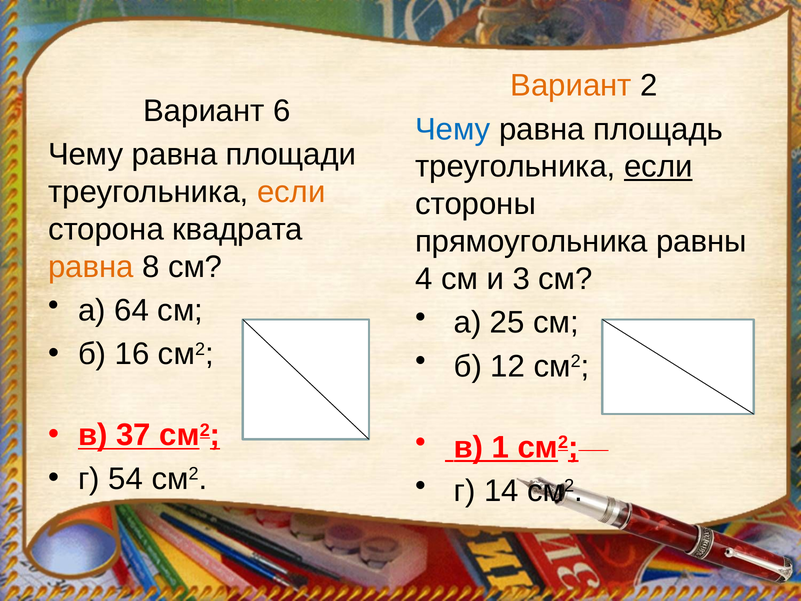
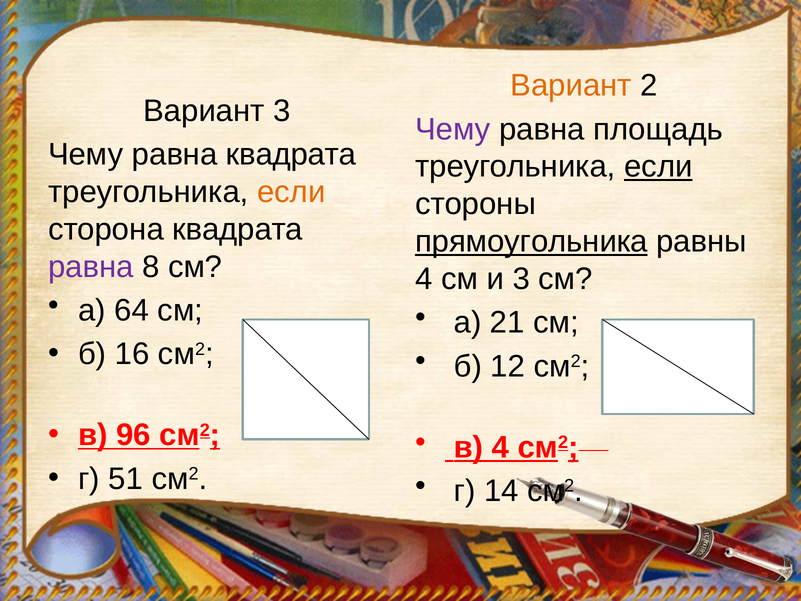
Вариант 6: 6 -> 3
Чему at (453, 129) colour: blue -> purple
равна площади: площади -> квадрата
прямоугольника underline: none -> present
равна at (91, 267) colour: orange -> purple
25: 25 -> 21
37: 37 -> 96
в 1: 1 -> 4
54: 54 -> 51
